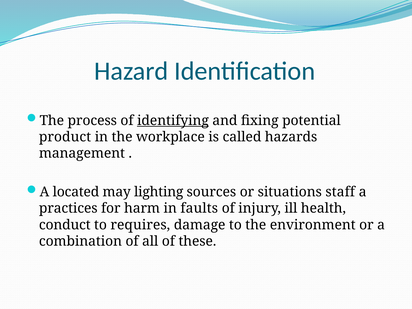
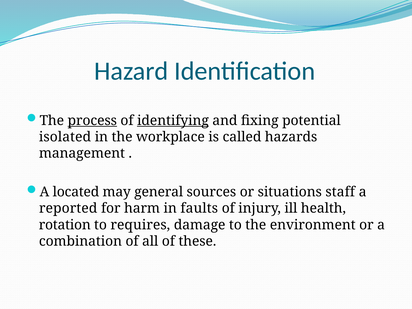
process underline: none -> present
product: product -> isolated
lighting: lighting -> general
practices: practices -> reported
conduct: conduct -> rotation
